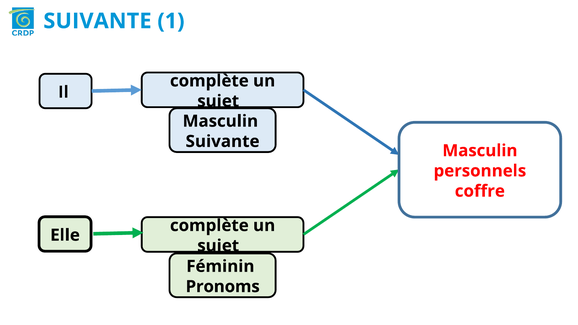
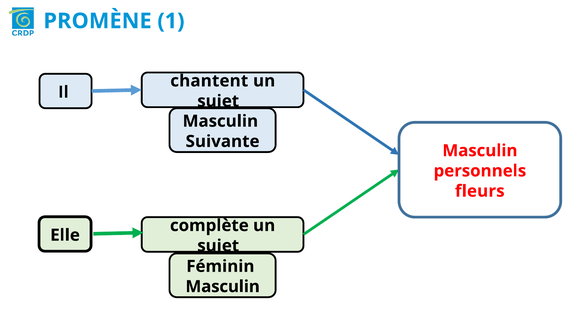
SUIVANTE at (97, 21): SUIVANTE -> PROMÈNE
complète at (209, 81): complète -> chantent
coffre: coffre -> fleurs
Pronoms at (223, 287): Pronoms -> Masculin
